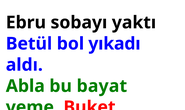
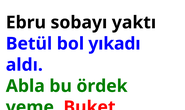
bayat: bayat -> ördek
